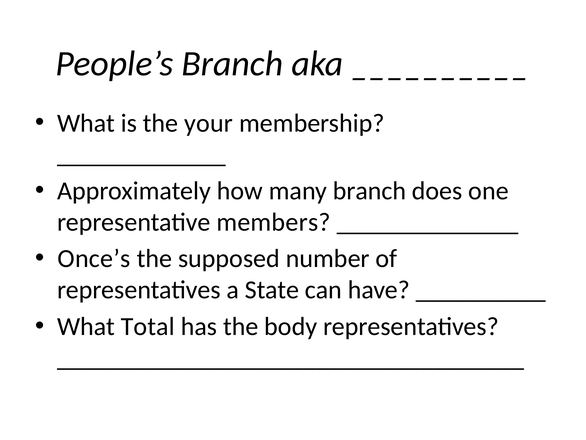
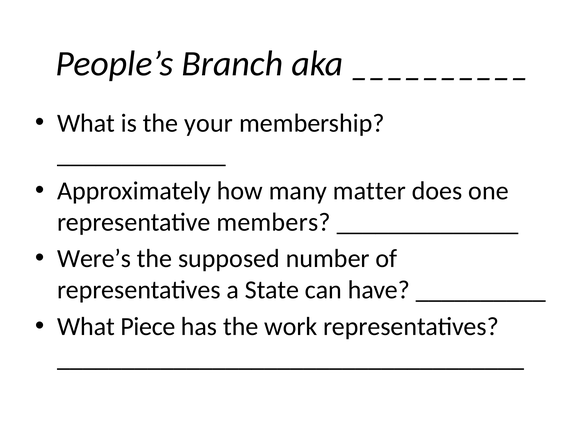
many branch: branch -> matter
Once’s: Once’s -> Were’s
Total: Total -> Piece
body: body -> work
